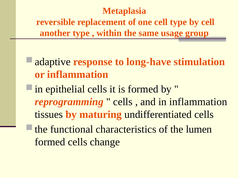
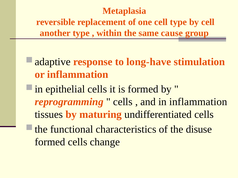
usage: usage -> cause
lumen: lumen -> disuse
